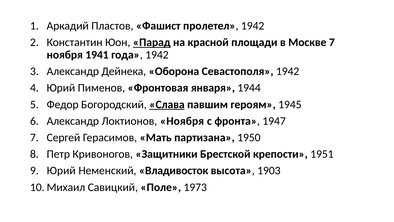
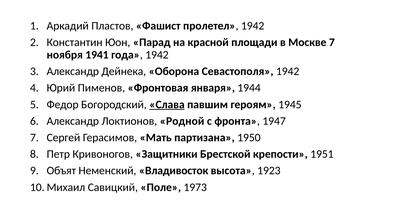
Парад underline: present -> none
Локтионов Ноября: Ноября -> Родной
Юрий at (61, 170): Юрий -> Объят
1903: 1903 -> 1923
